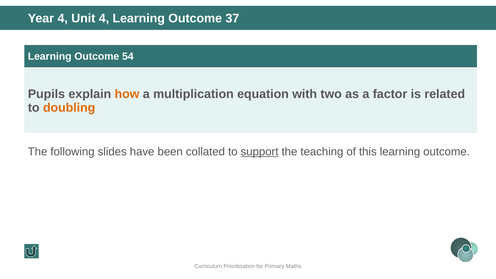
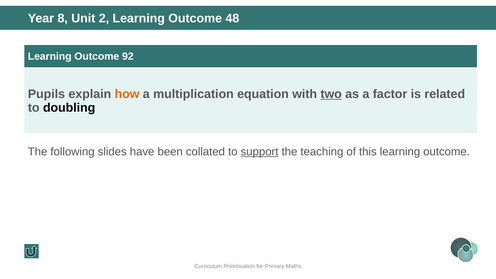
Year 4: 4 -> 8
Unit 4: 4 -> 2
37: 37 -> 48
54: 54 -> 92
two underline: none -> present
doubling colour: orange -> black
